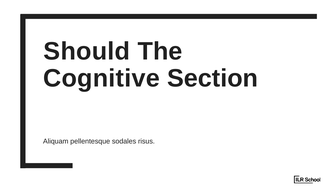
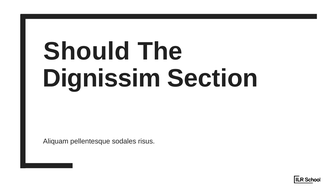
Cognitive: Cognitive -> Dignissim
